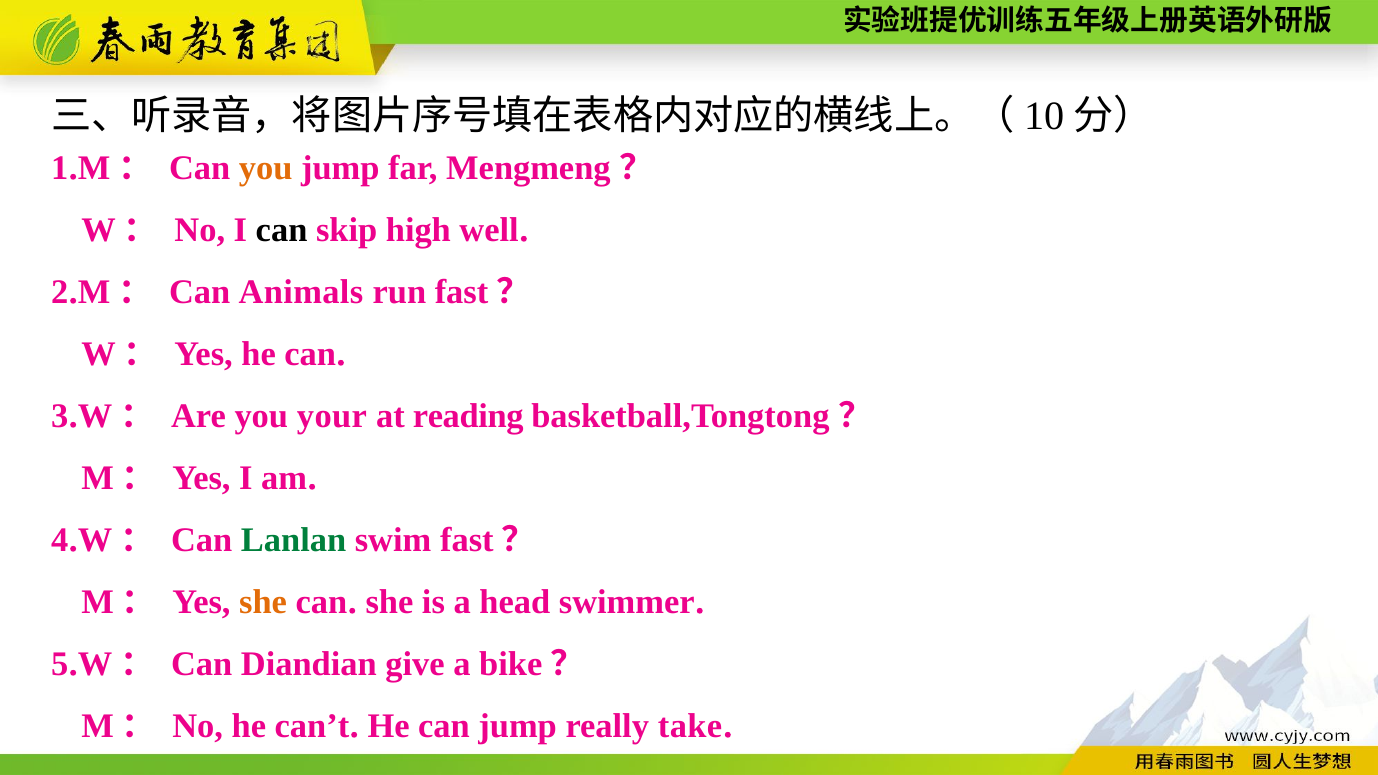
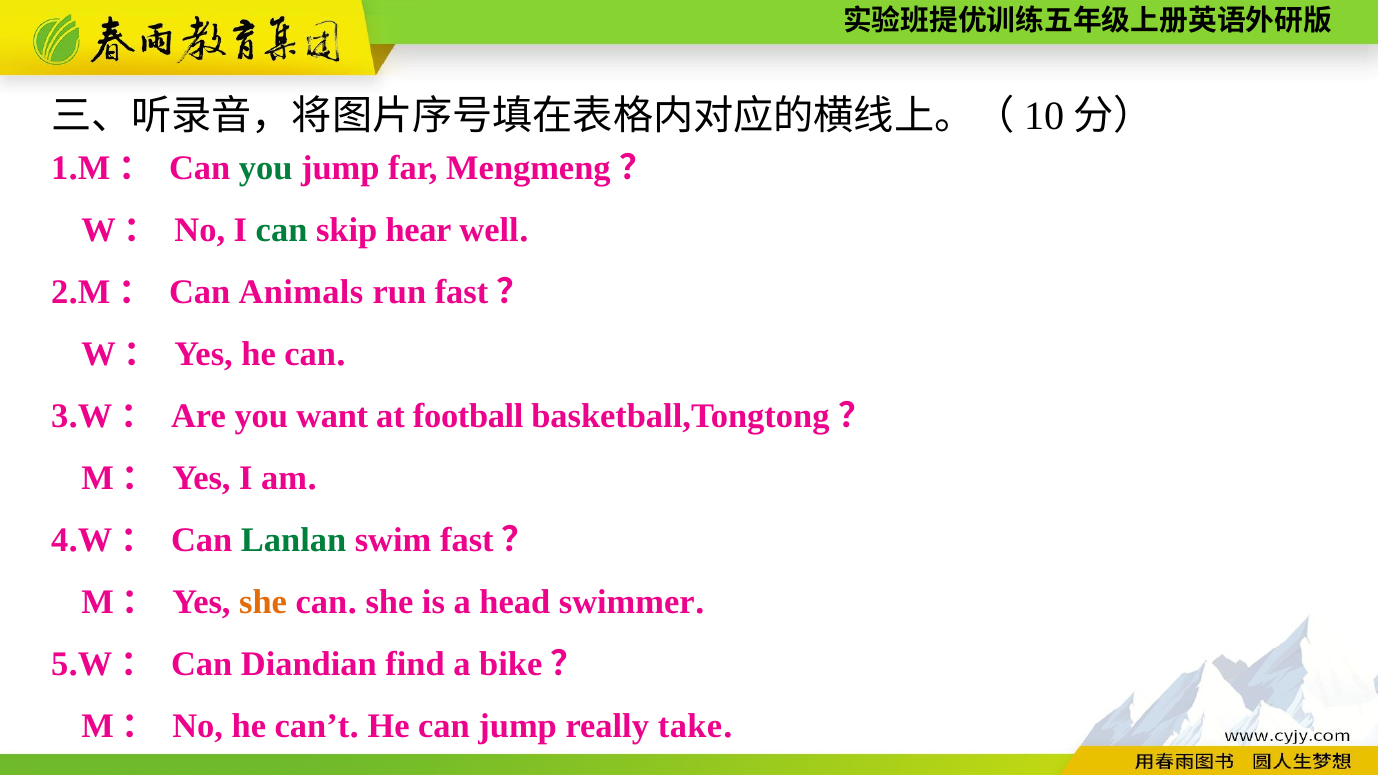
you at (266, 168) colour: orange -> green
can at (282, 230) colour: black -> green
high: high -> hear
your: your -> want
reading: reading -> football
give: give -> find
